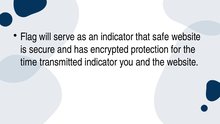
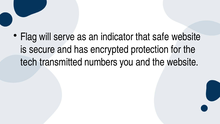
time: time -> tech
transmitted indicator: indicator -> numbers
